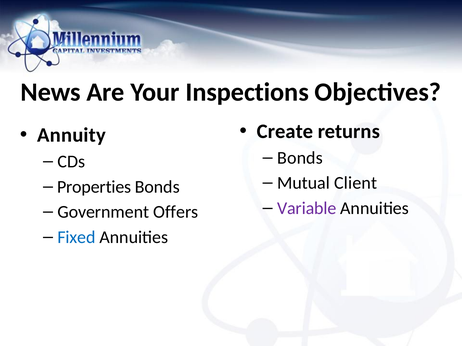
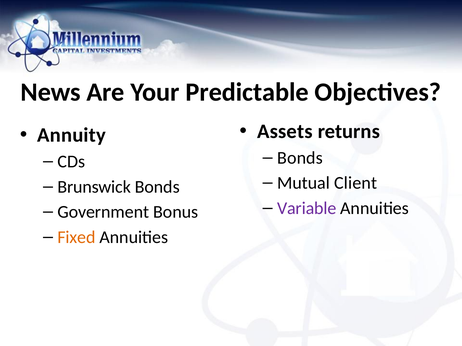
Inspections: Inspections -> Predictable
Create: Create -> Assets
Properties: Properties -> Brunswick
Offers: Offers -> Bonus
Fixed colour: blue -> orange
